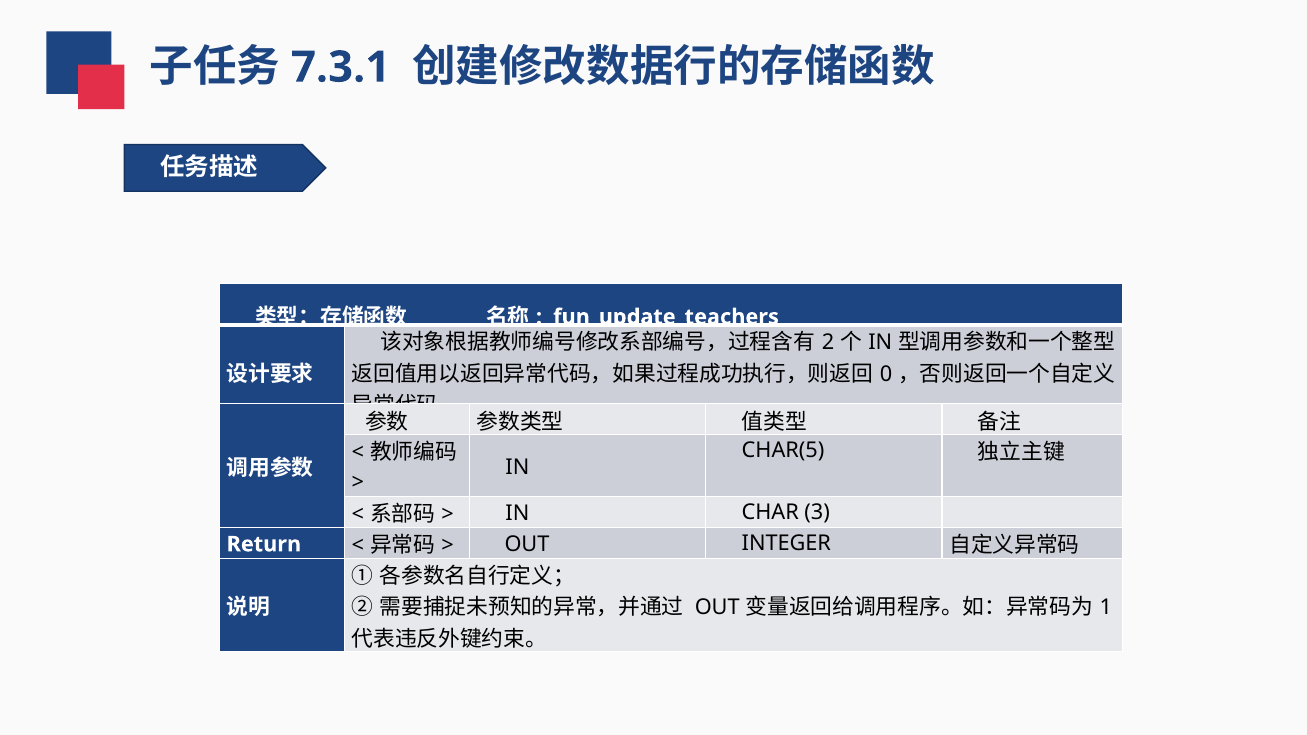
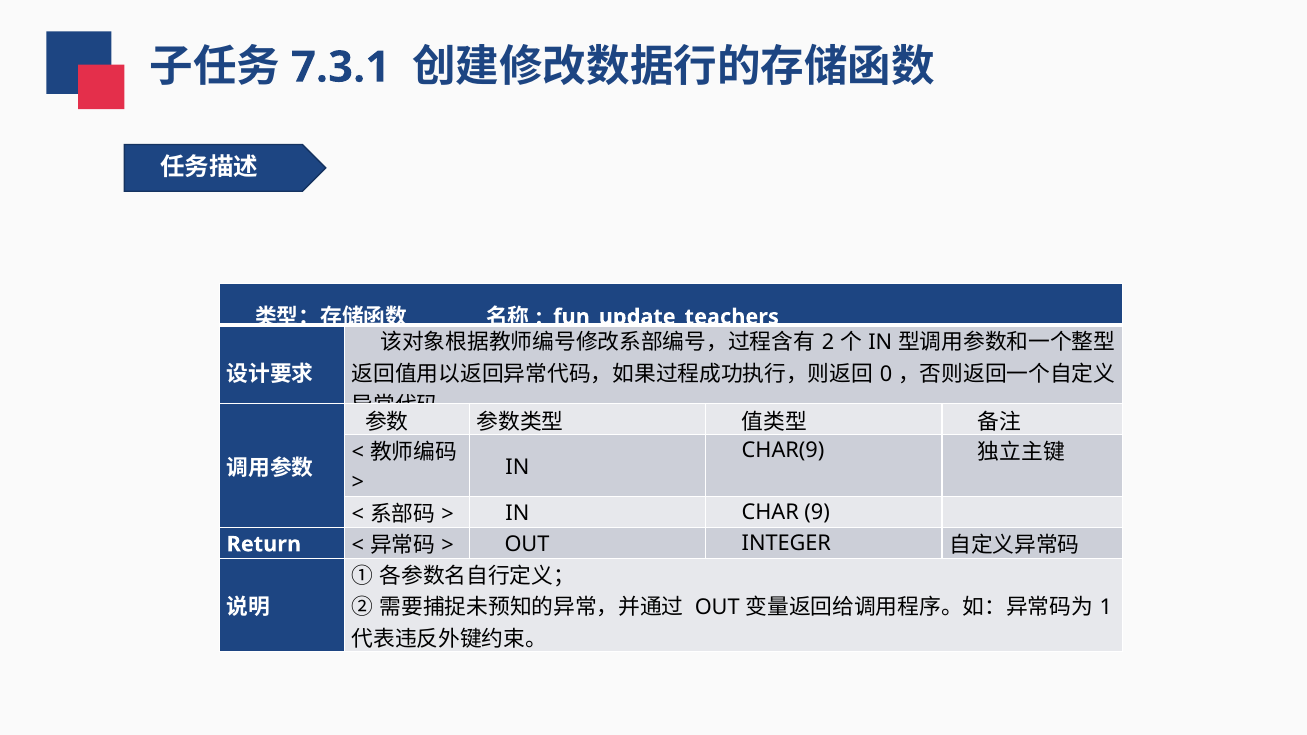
CHAR(5: CHAR(5 -> CHAR(9
3: 3 -> 9
